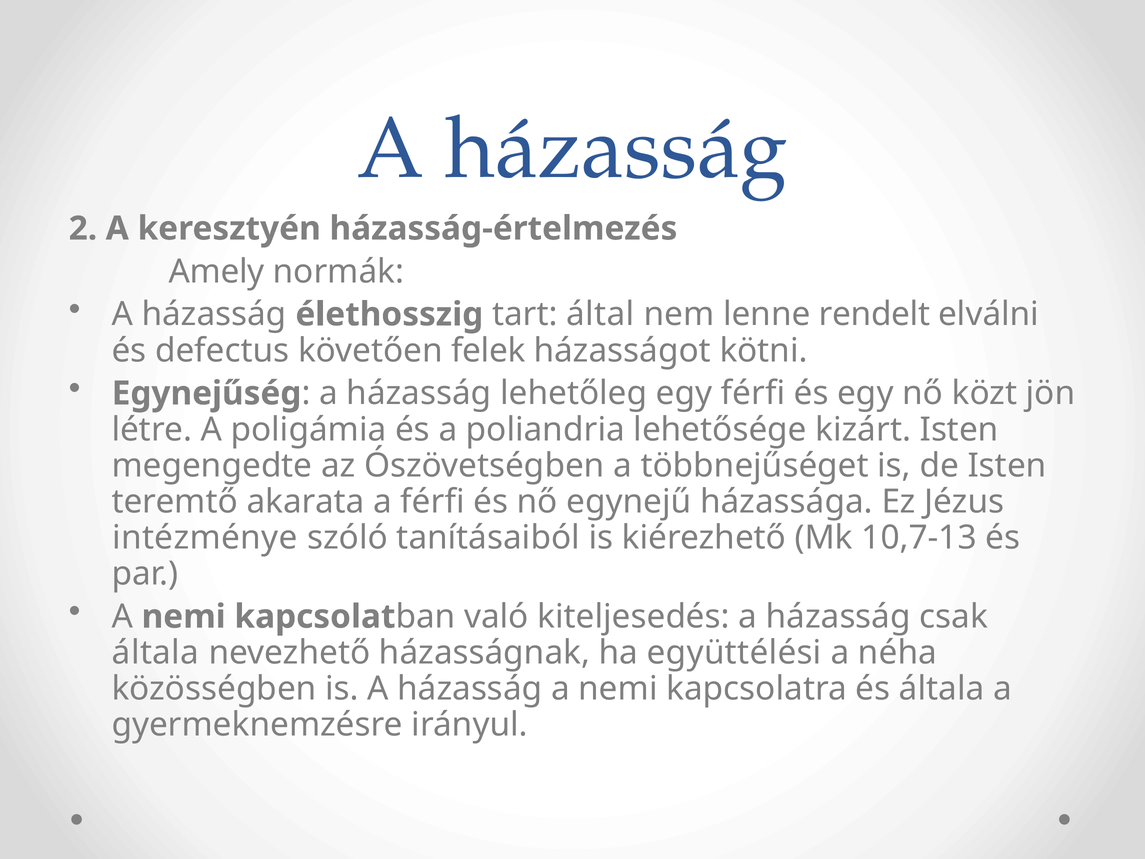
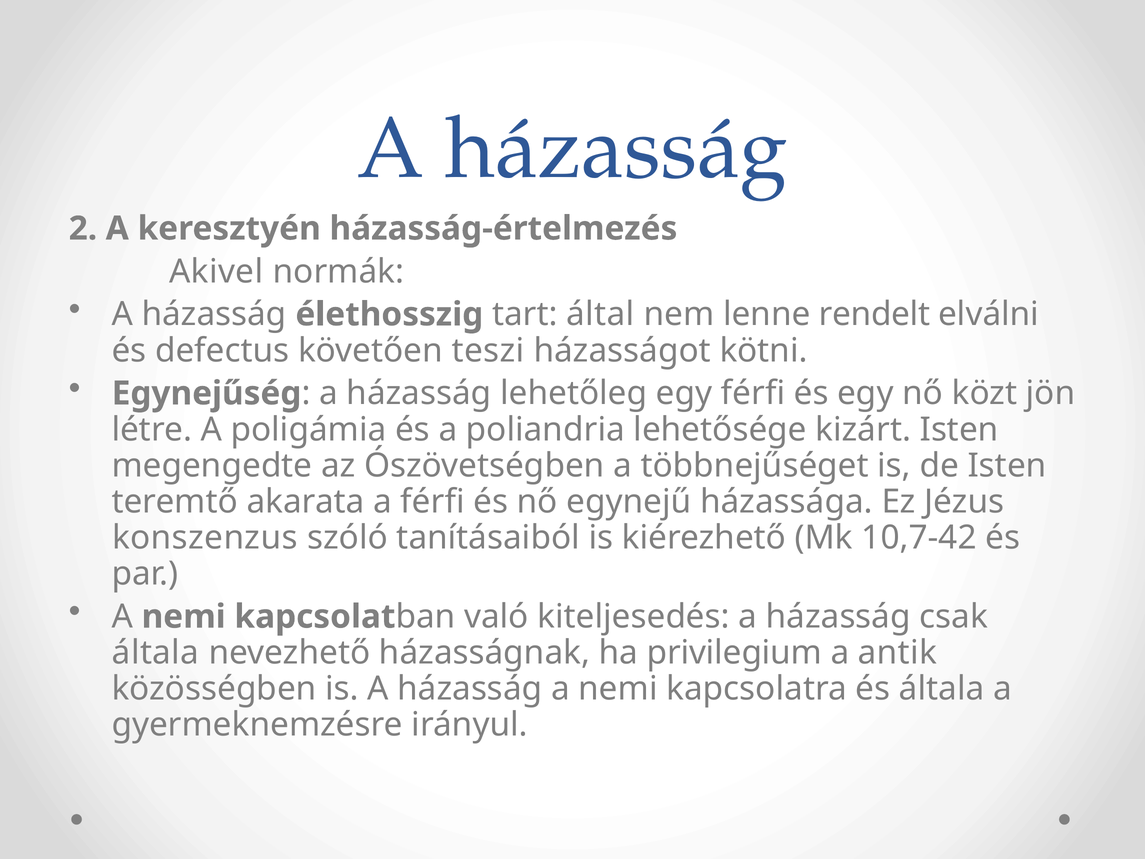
Amely: Amely -> Akivel
felek: felek -> teszi
intézménye: intézménye -> konszenzus
10,7-13: 10,7-13 -> 10,7-42
együttélési: együttélési -> privilegium
néha: néha -> antik
